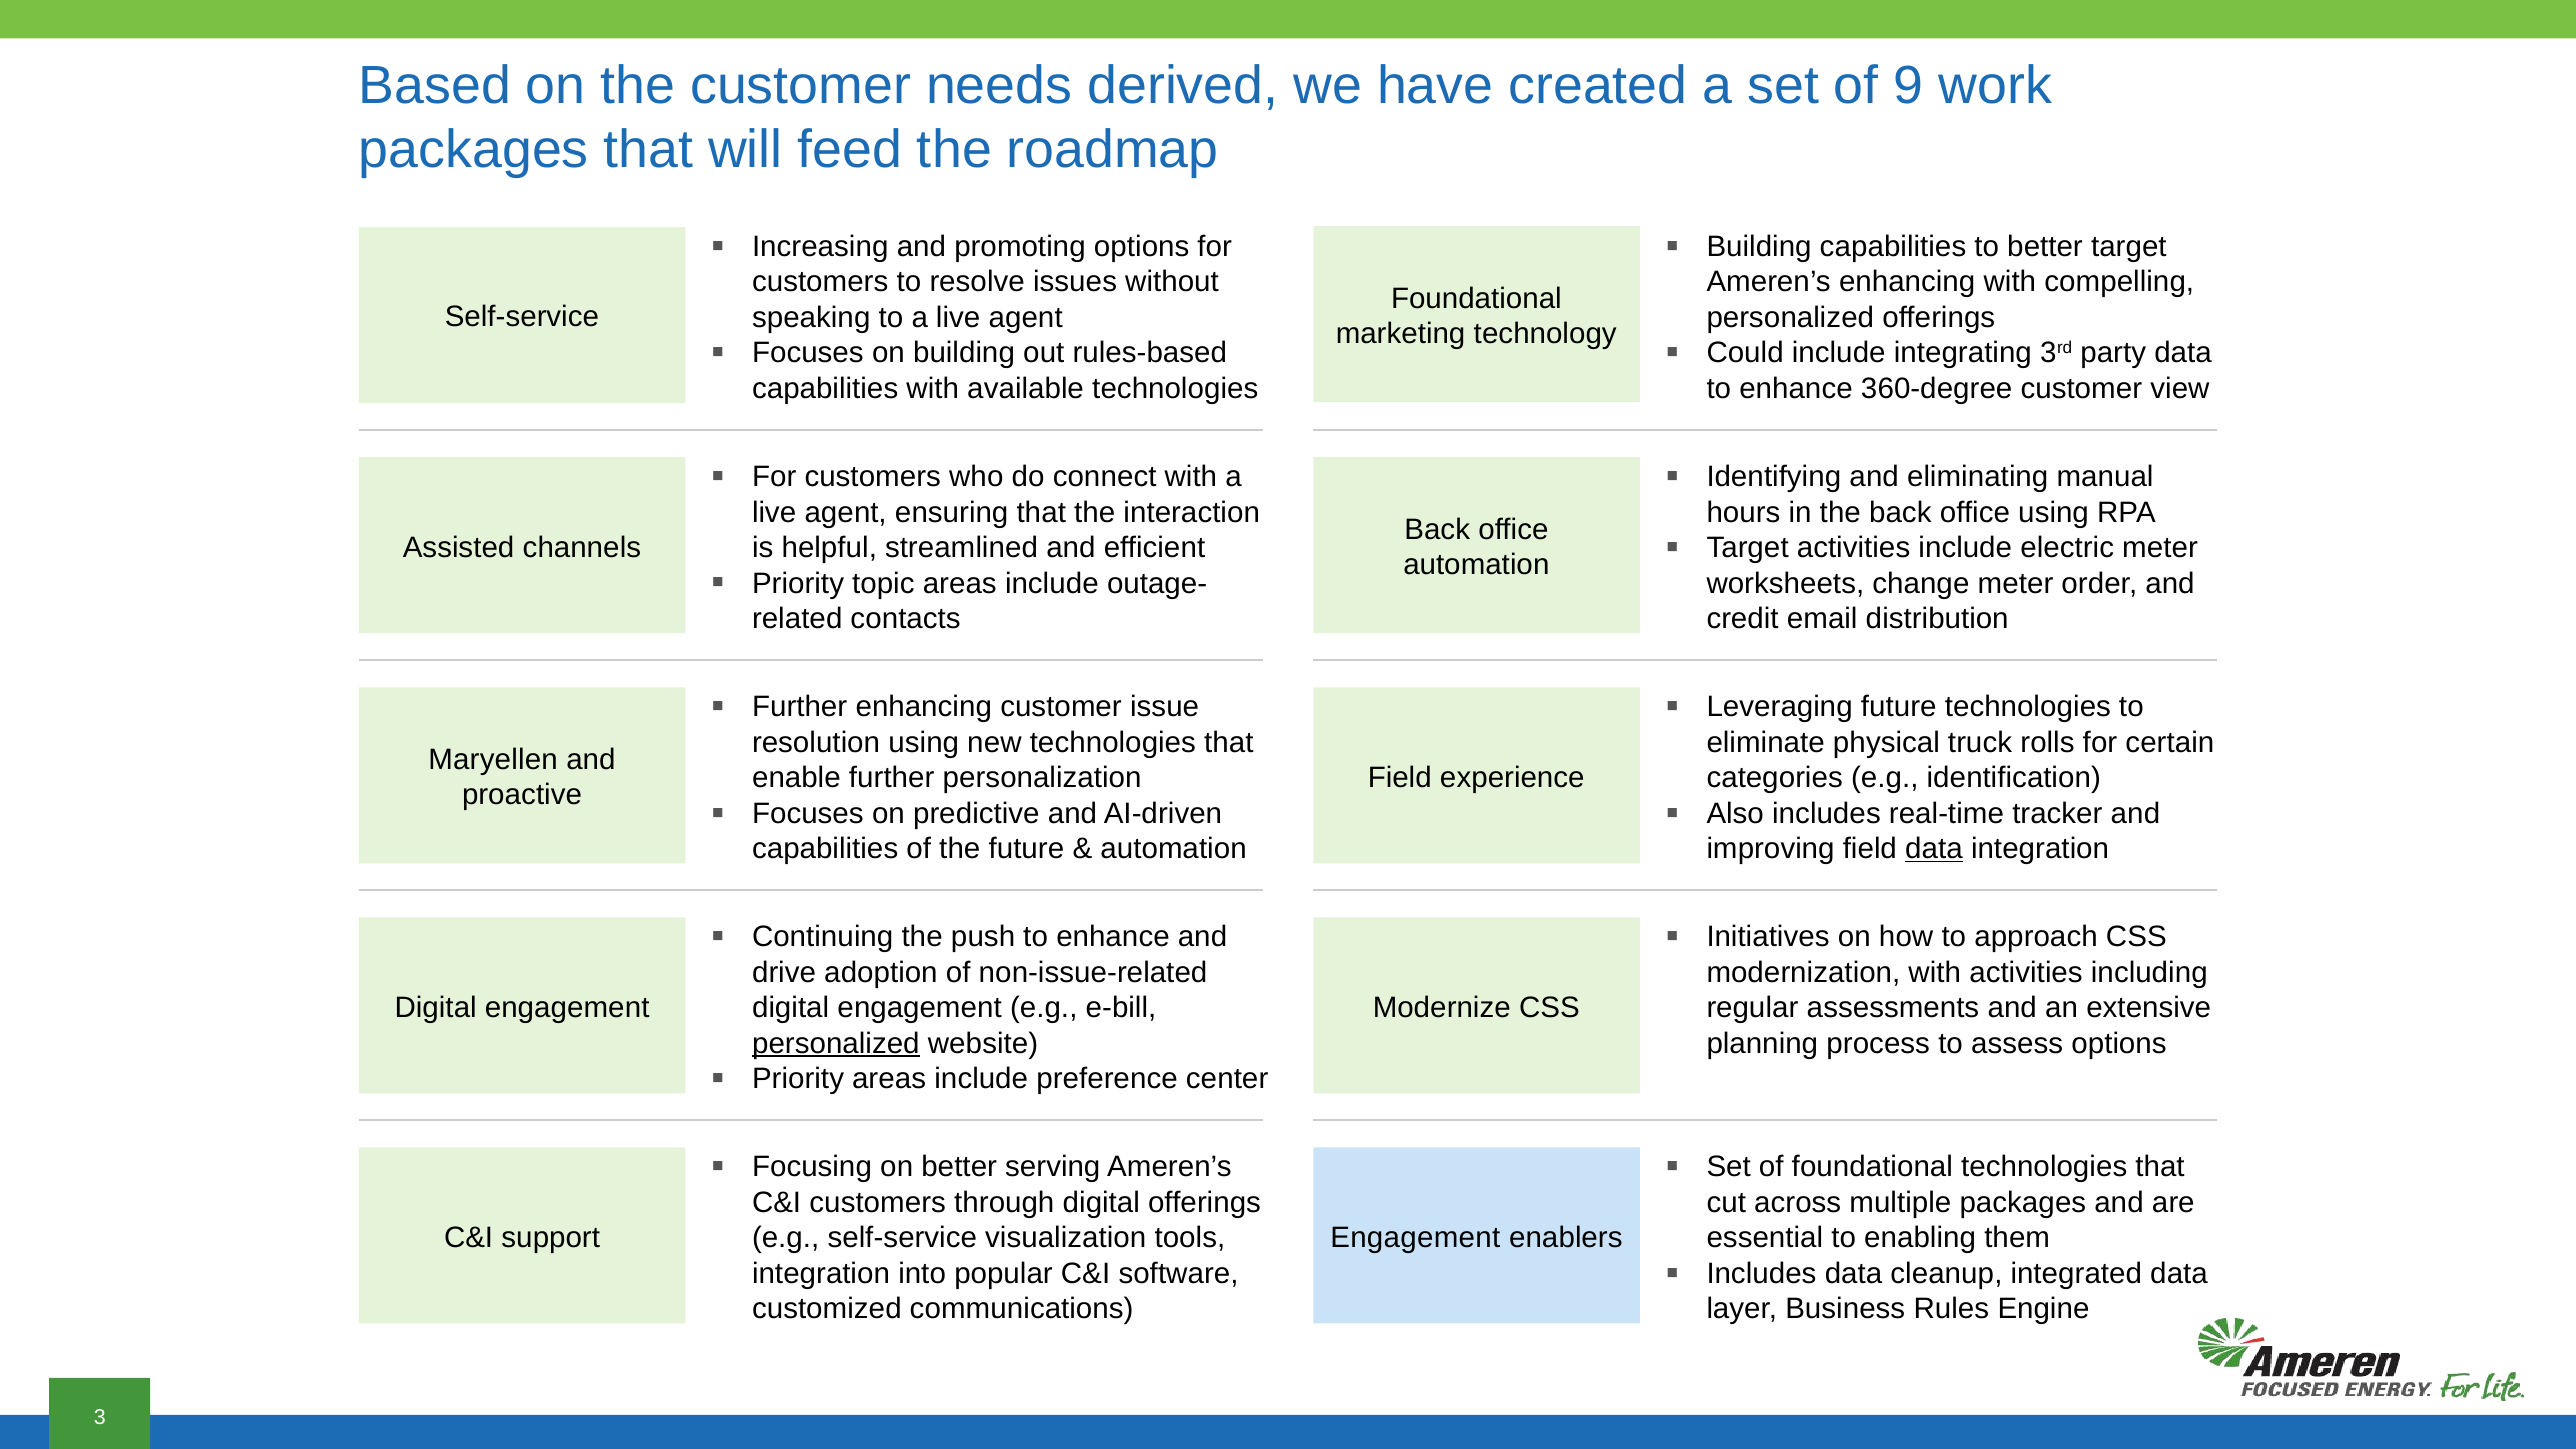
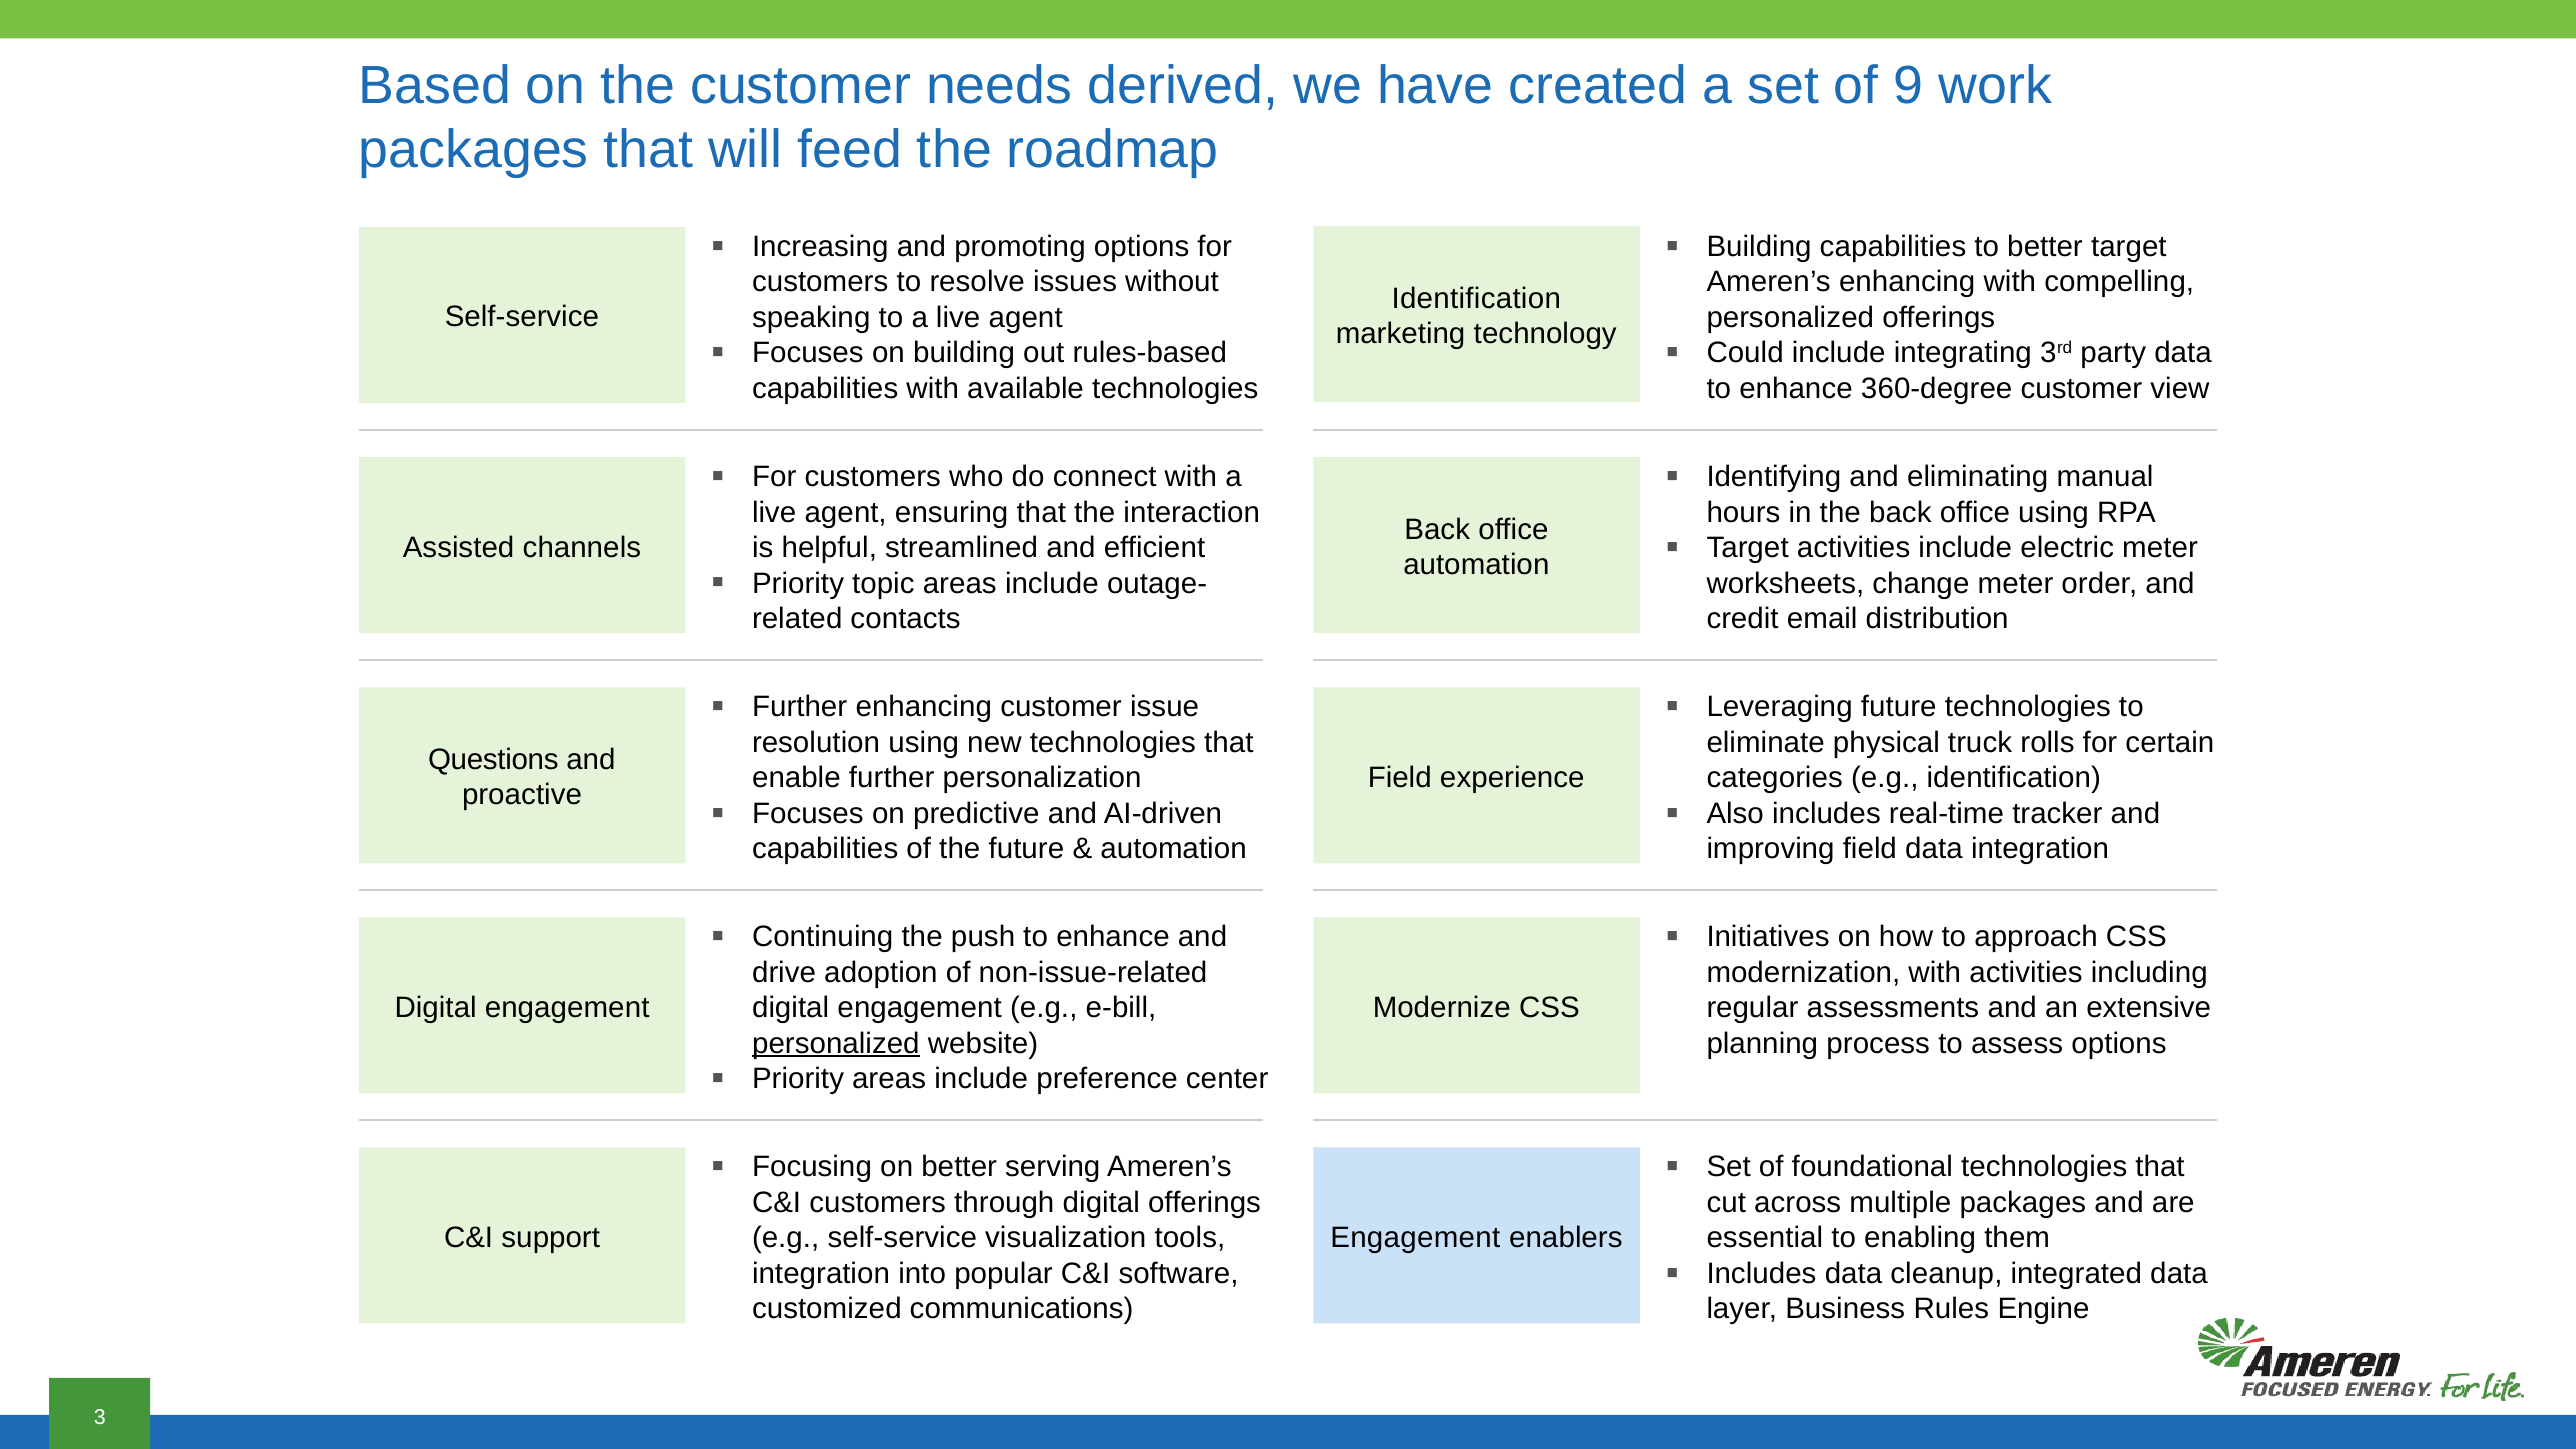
Foundational at (1476, 298): Foundational -> Identification
Maryellen: Maryellen -> Questions
data at (1934, 849) underline: present -> none
